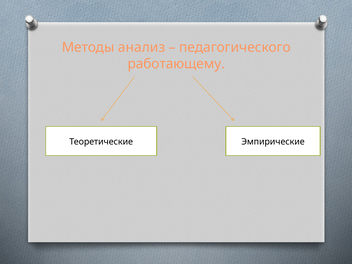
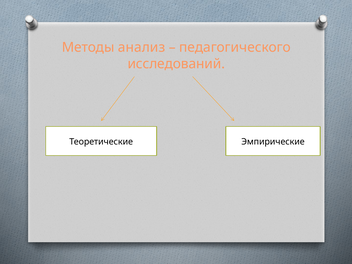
работающему: работающему -> исследований
